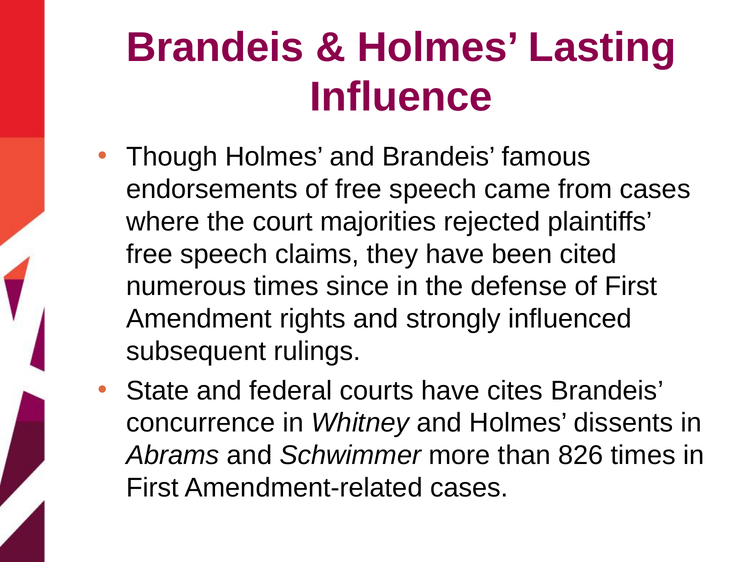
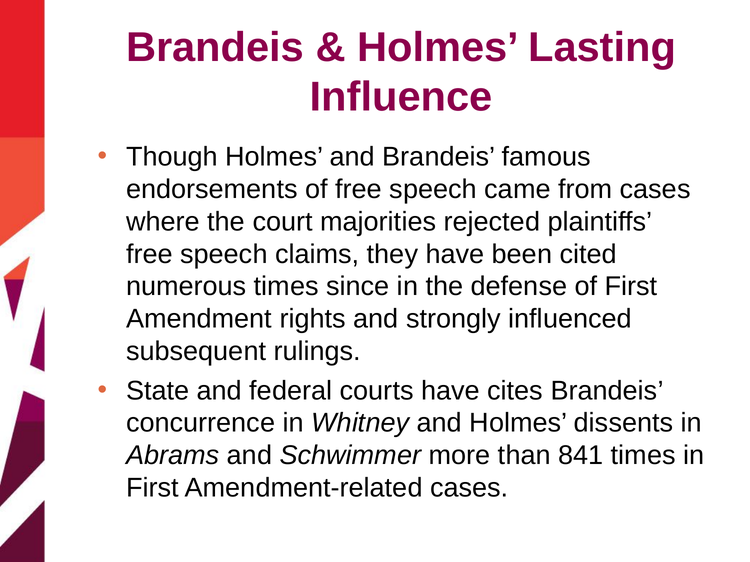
826: 826 -> 841
